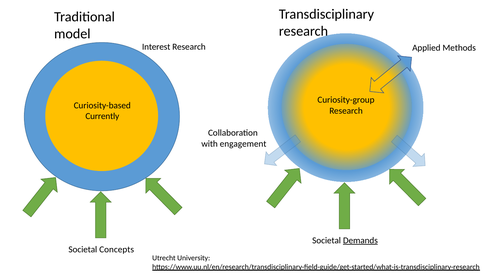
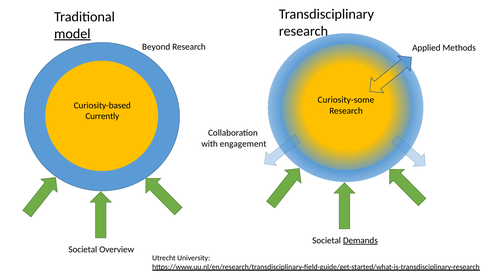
model underline: none -> present
Interest: Interest -> Beyond
Curiosity-group: Curiosity-group -> Curiosity-some
Concepts: Concepts -> Overview
